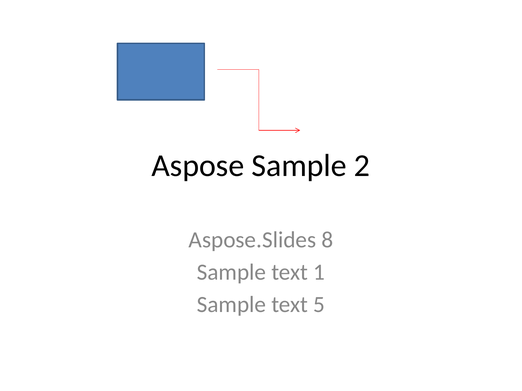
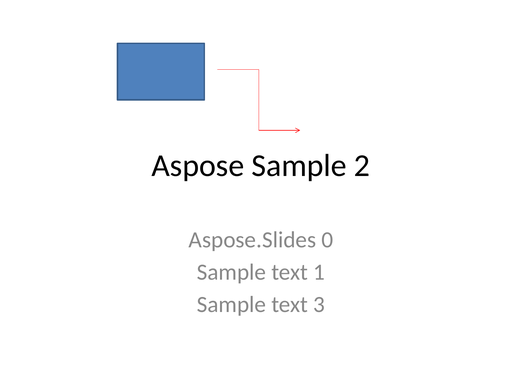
8: 8 -> 0
5: 5 -> 3
